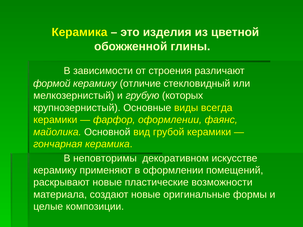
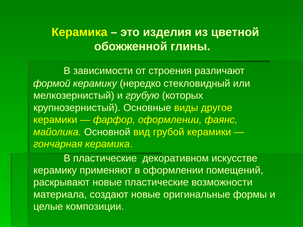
отличие: отличие -> нередко
всегда: всегда -> другое
В неповторимы: неповторимы -> пластические
